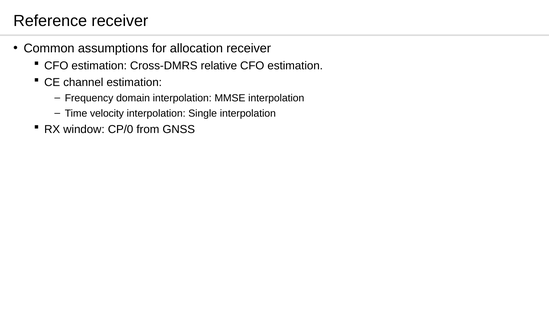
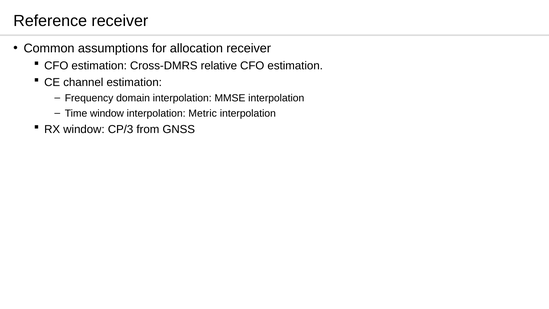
Time velocity: velocity -> window
Single: Single -> Metric
CP/0: CP/0 -> CP/3
